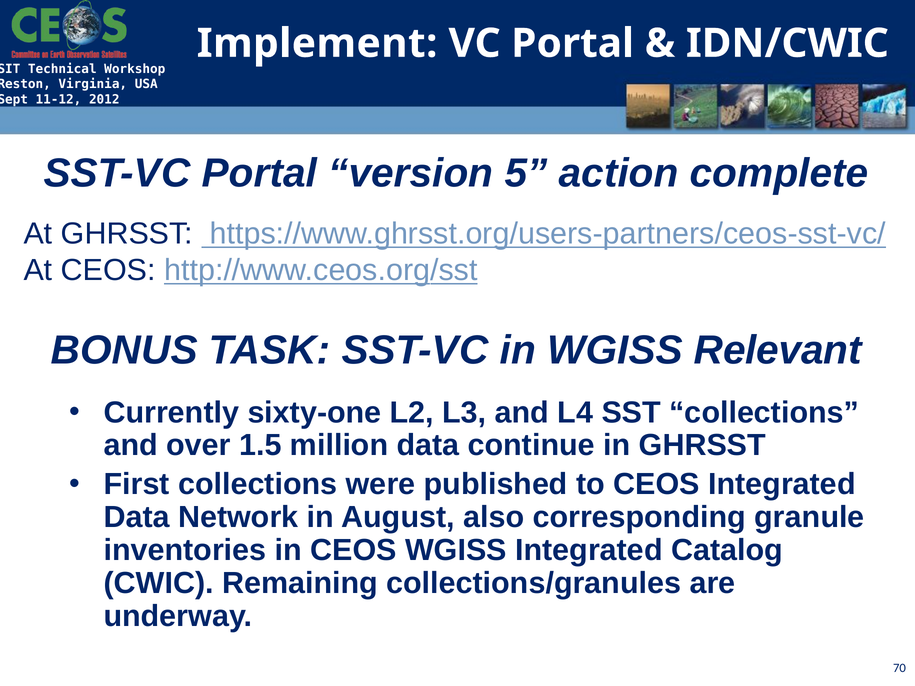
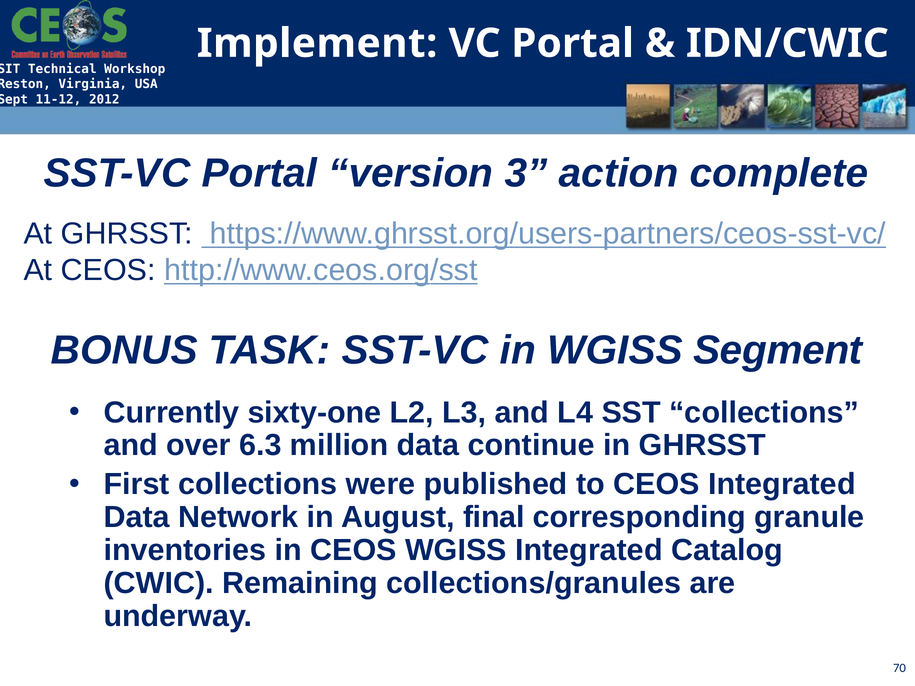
5: 5 -> 3
Relevant: Relevant -> Segment
1.5: 1.5 -> 6.3
also: also -> final
